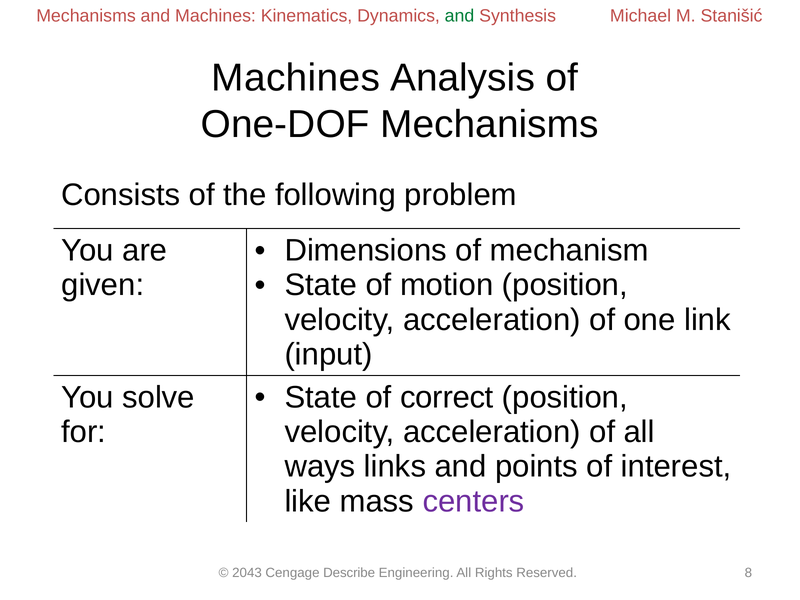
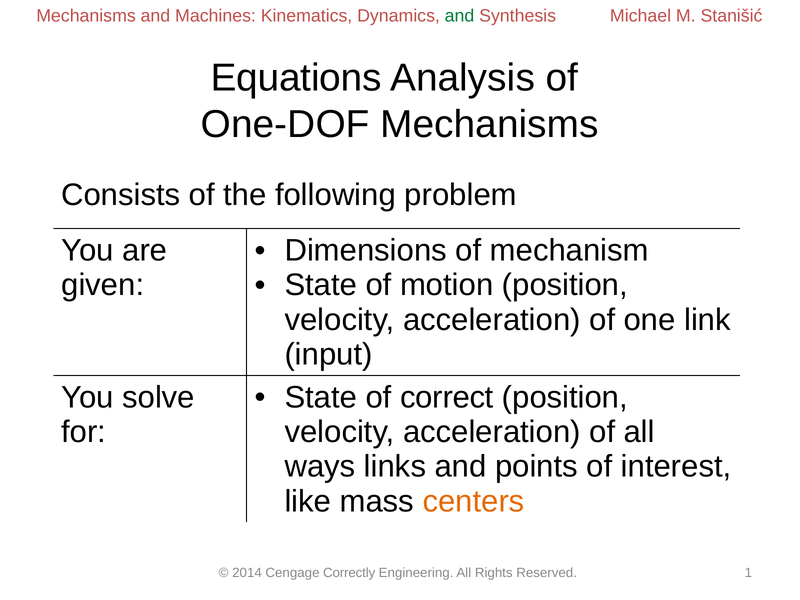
Machines at (296, 78): Machines -> Equations
centers colour: purple -> orange
2043: 2043 -> 2014
Describe: Describe -> Correctly
8: 8 -> 1
